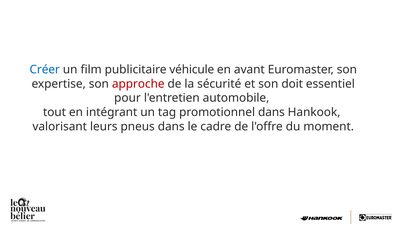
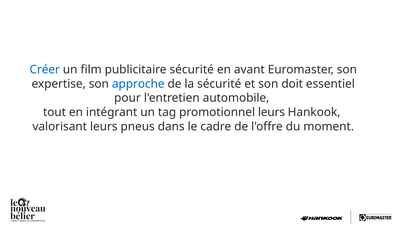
publicitaire véhicule: véhicule -> sécurité
approche colour: red -> blue
promotionnel dans: dans -> leurs
